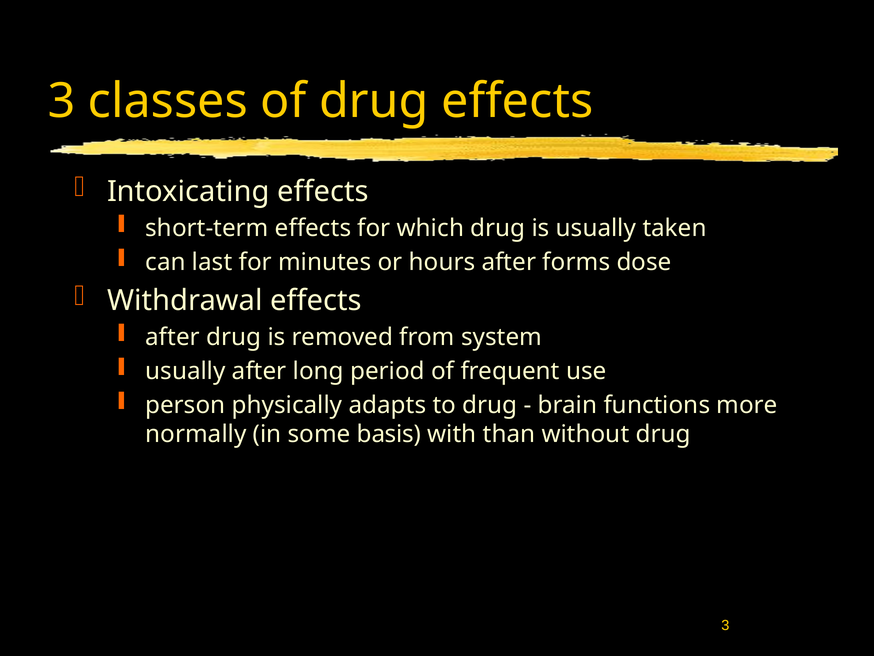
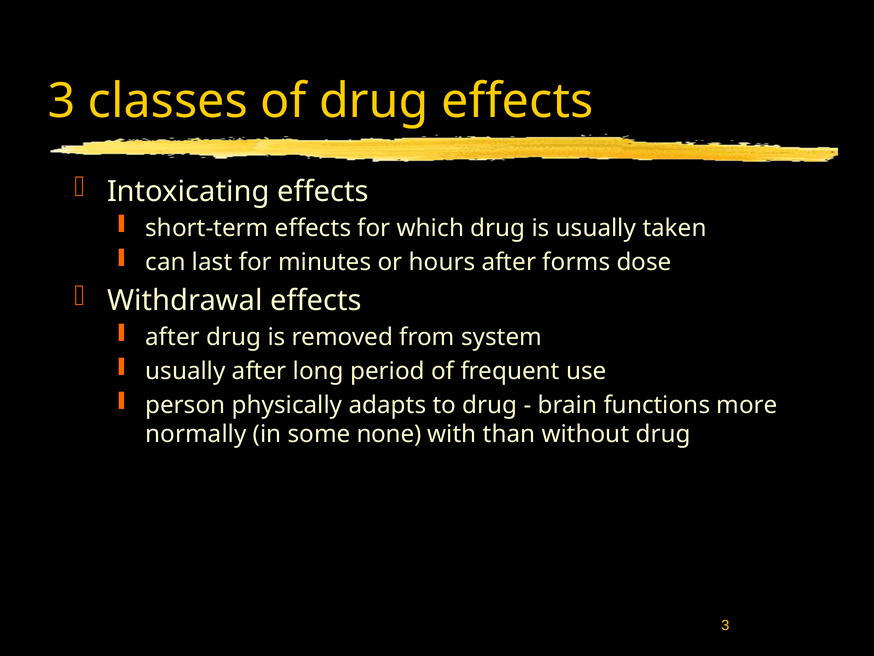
basis: basis -> none
